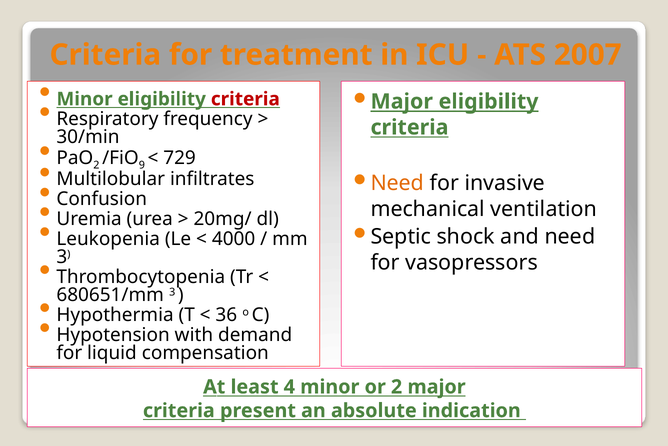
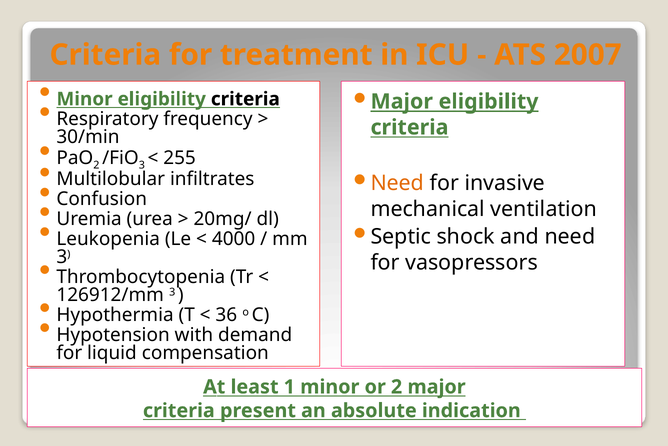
criteria at (245, 99) colour: red -> black
9 at (142, 165): 9 -> 3
729: 729 -> 255
680651/mm: 680651/mm -> 126912/mm
4: 4 -> 1
